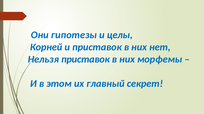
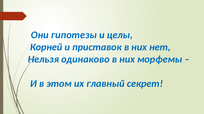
Нельзя приставок: приставок -> одинаково
